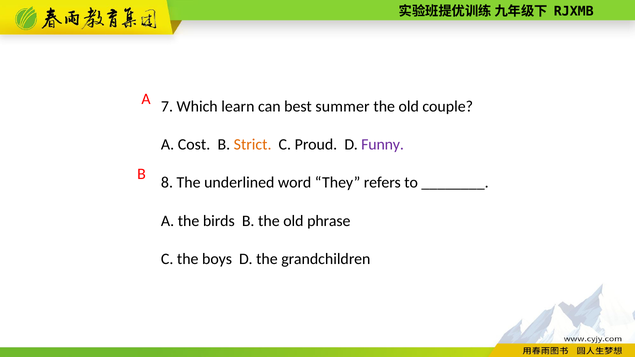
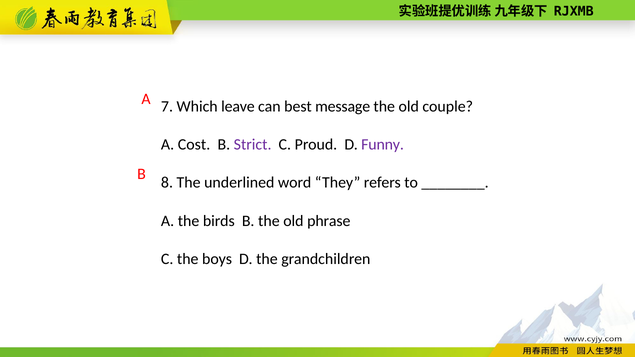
learn: learn -> leave
summer: summer -> message
Strict colour: orange -> purple
